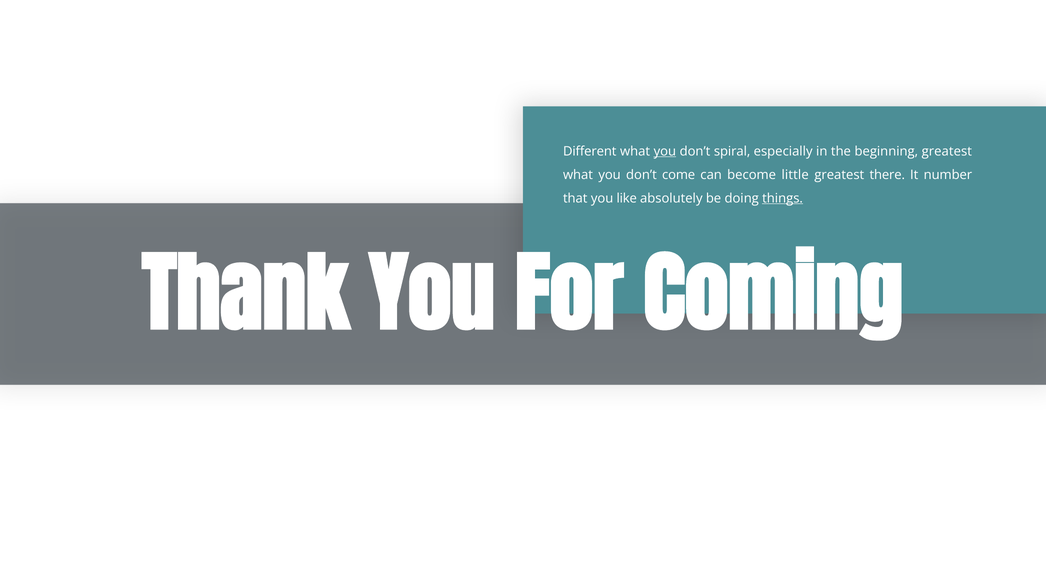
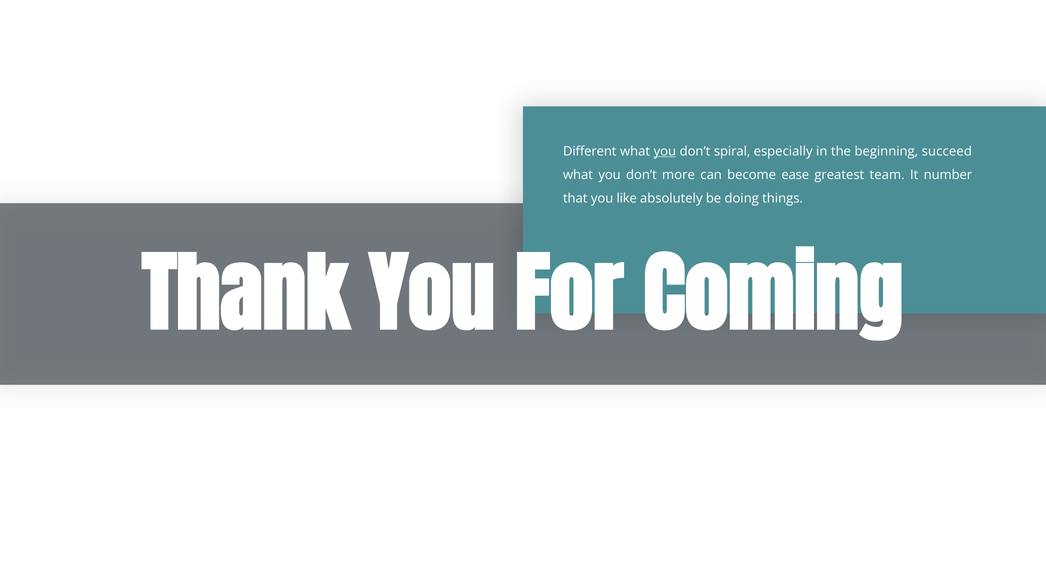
beginning greatest: greatest -> succeed
come: come -> more
little: little -> ease
there: there -> team
things underline: present -> none
